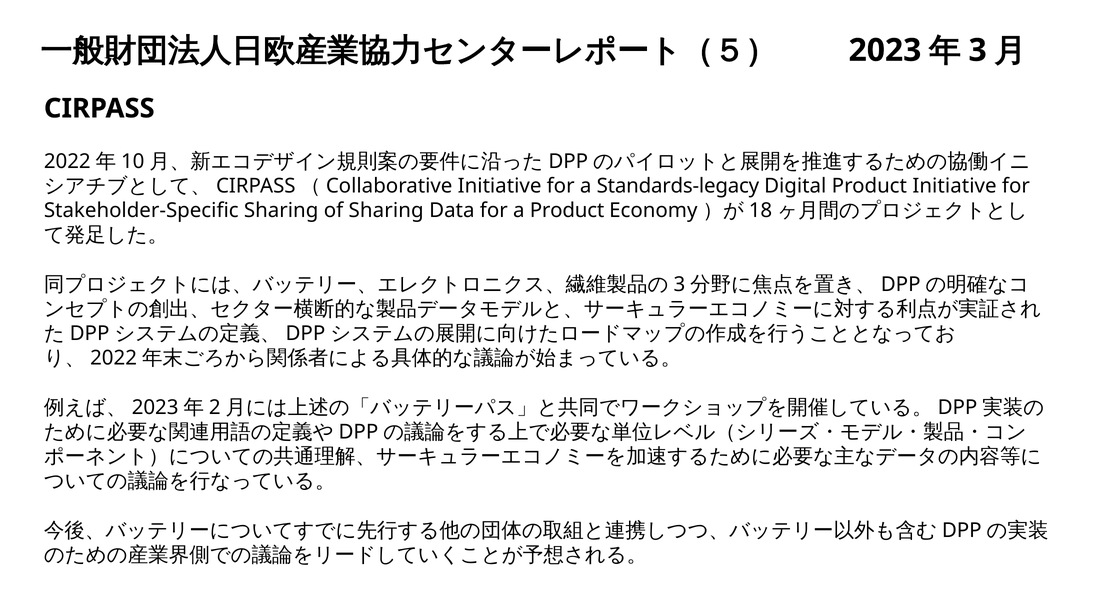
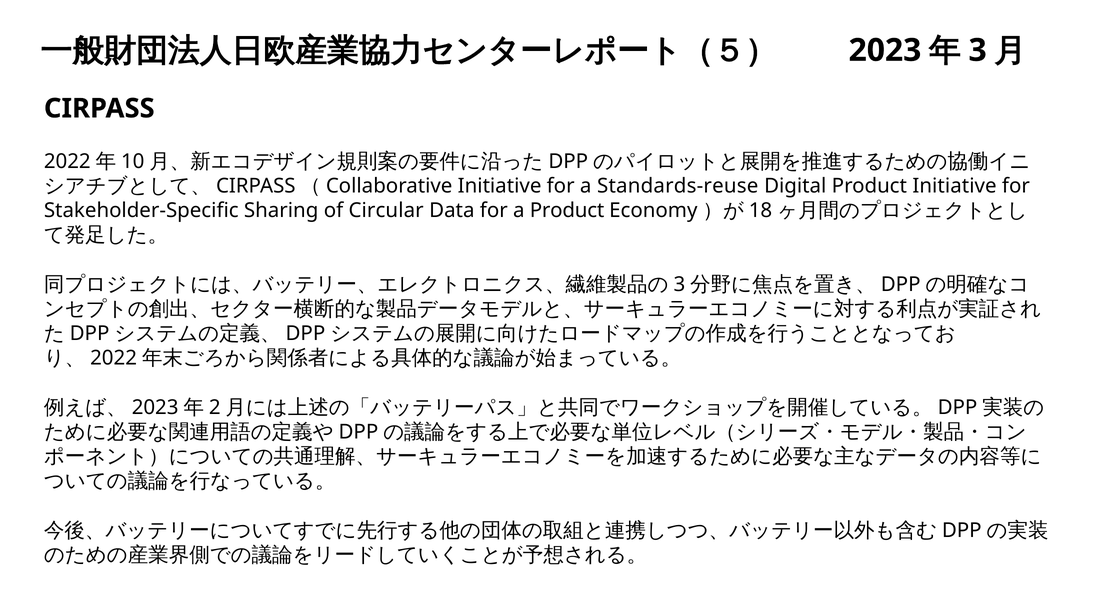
Standards-legacy: Standards-legacy -> Standards-reuse
of Sharing: Sharing -> Circular
